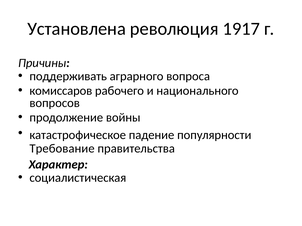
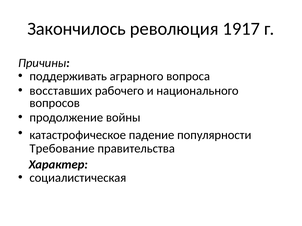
Установлена: Установлена -> Закончилось
комиссаров: комиссаров -> восставших
